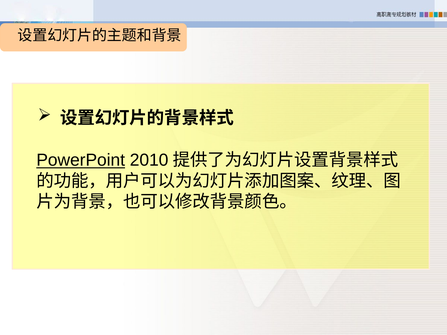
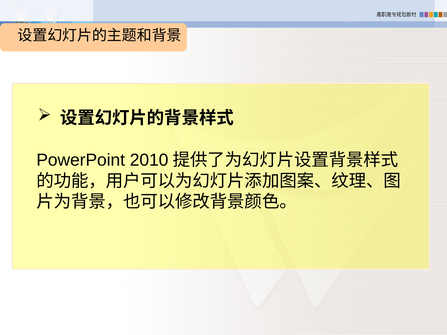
PowerPoint underline: present -> none
